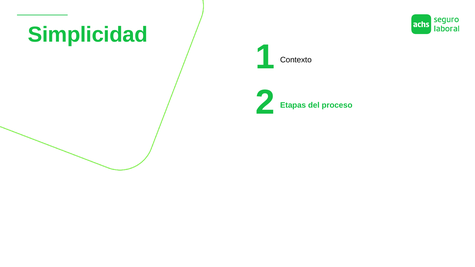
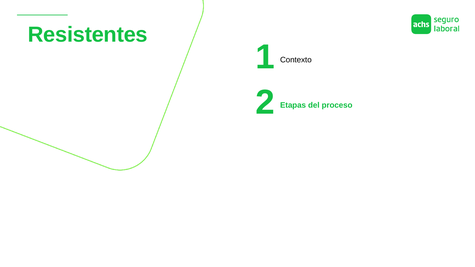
Simplicidad: Simplicidad -> Resistentes
